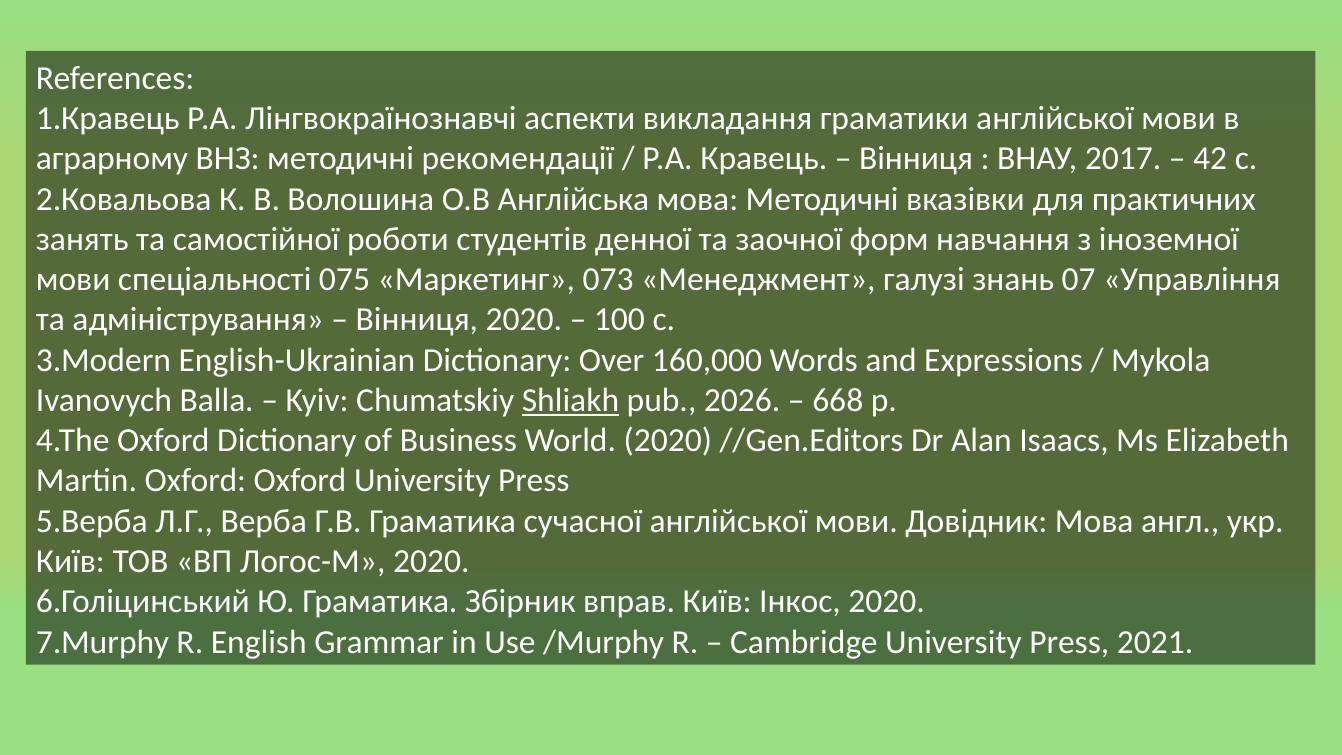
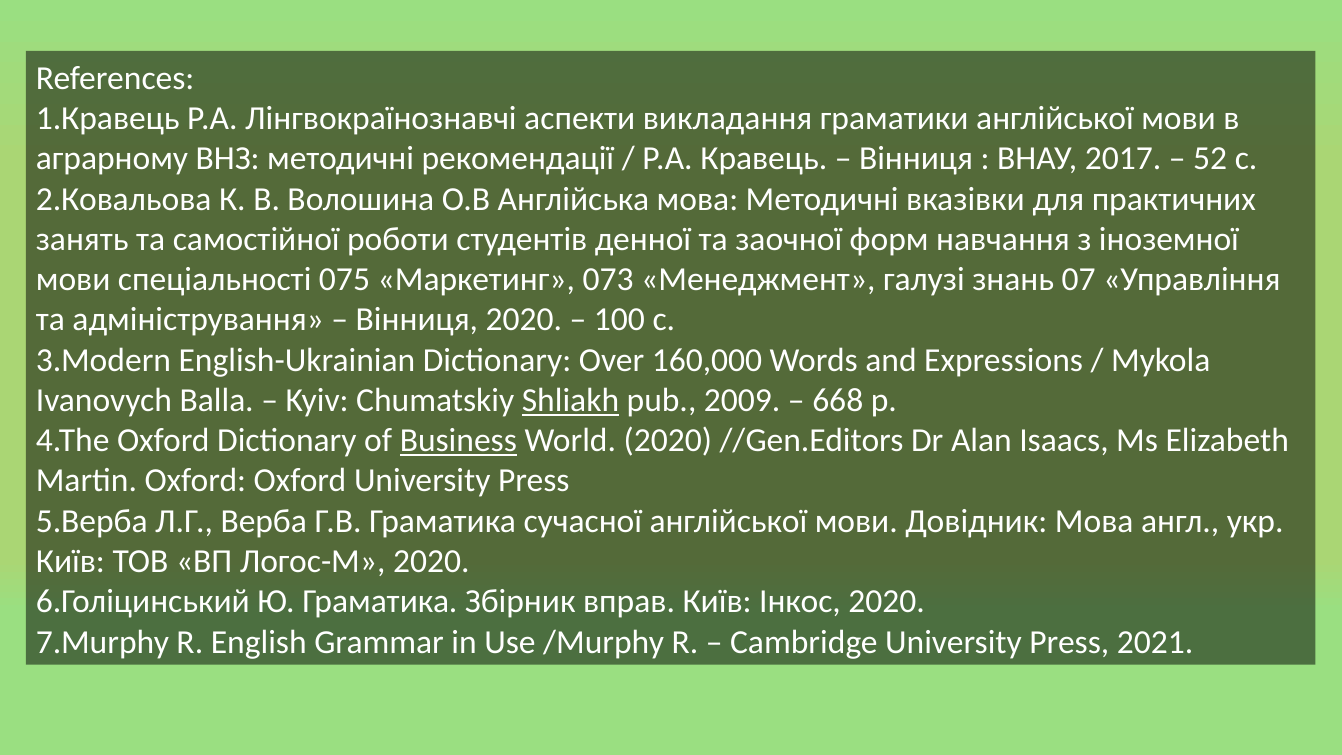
42: 42 -> 52
2026: 2026 -> 2009
Business underline: none -> present
